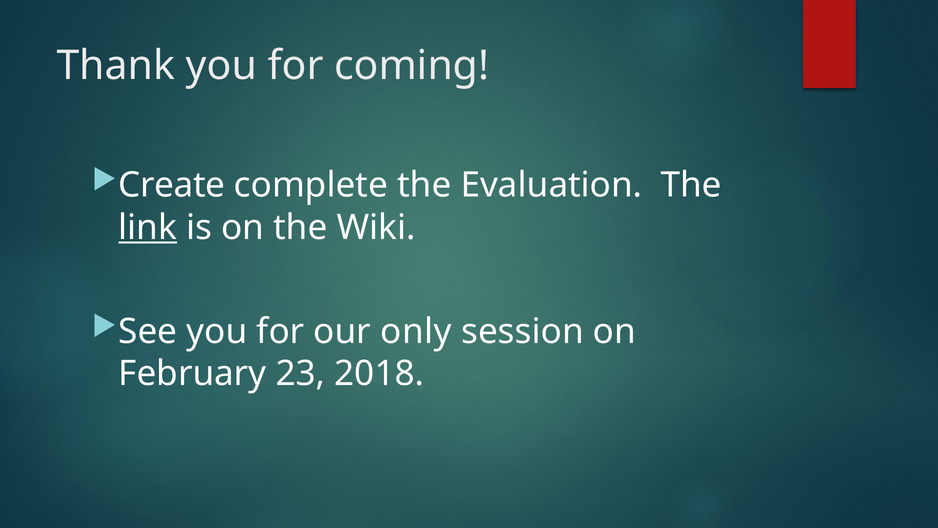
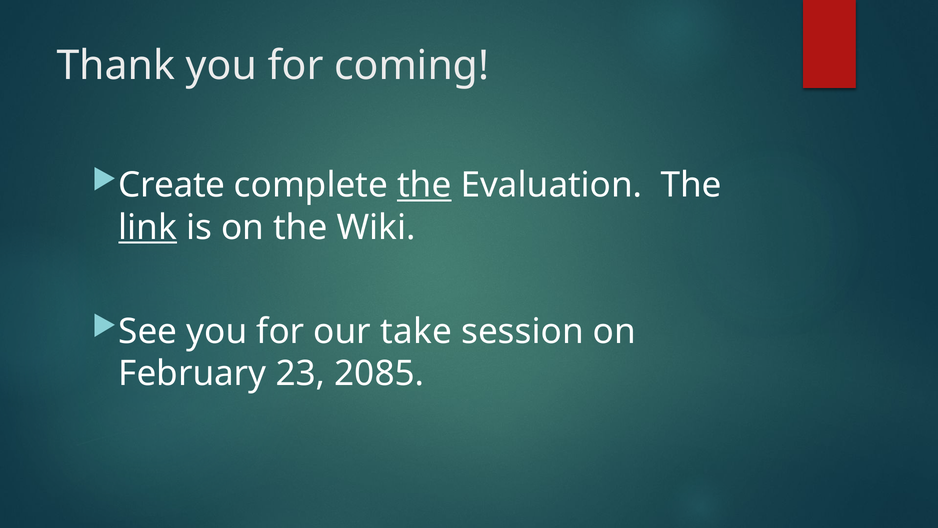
the at (424, 185) underline: none -> present
only: only -> take
2018: 2018 -> 2085
